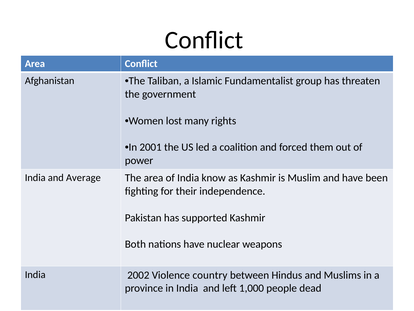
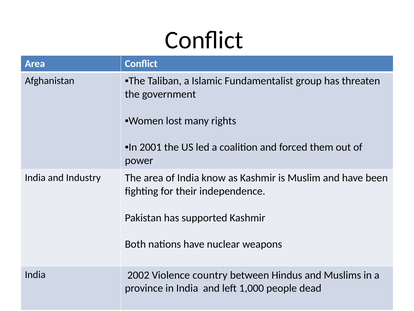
Average: Average -> Industry
